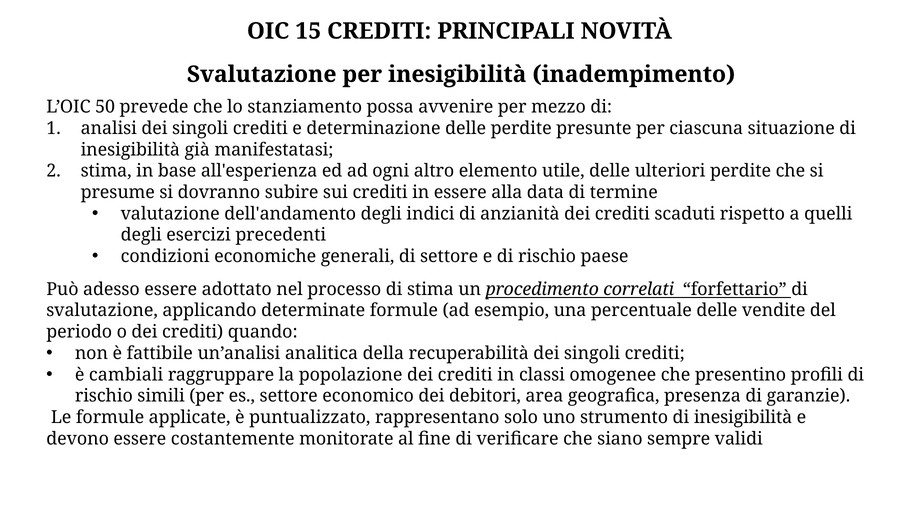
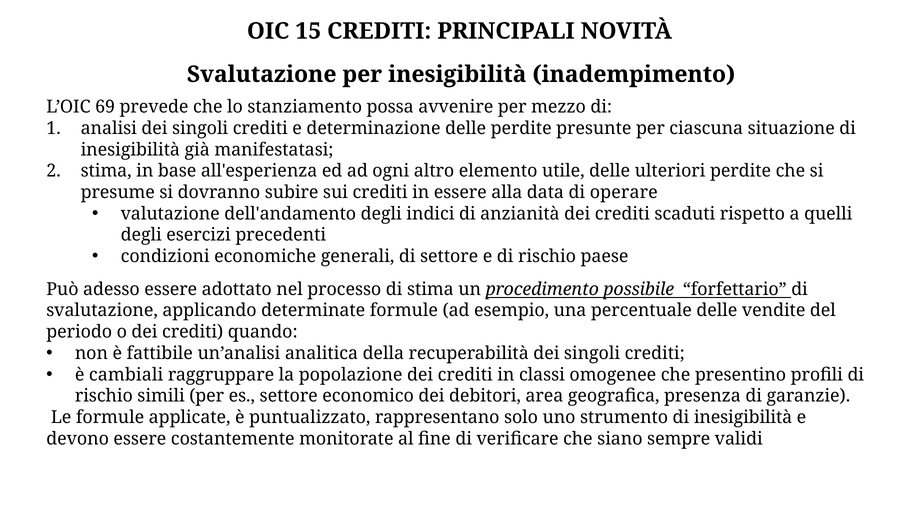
50: 50 -> 69
termine: termine -> operare
correlati: correlati -> possibile
